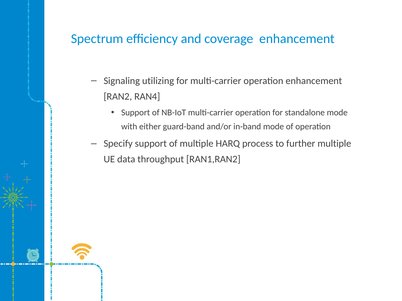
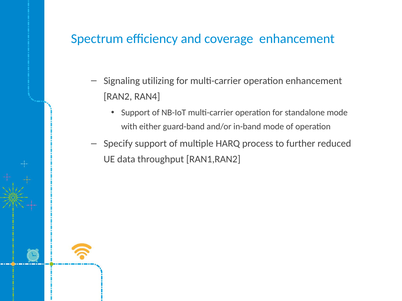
further multiple: multiple -> reduced
